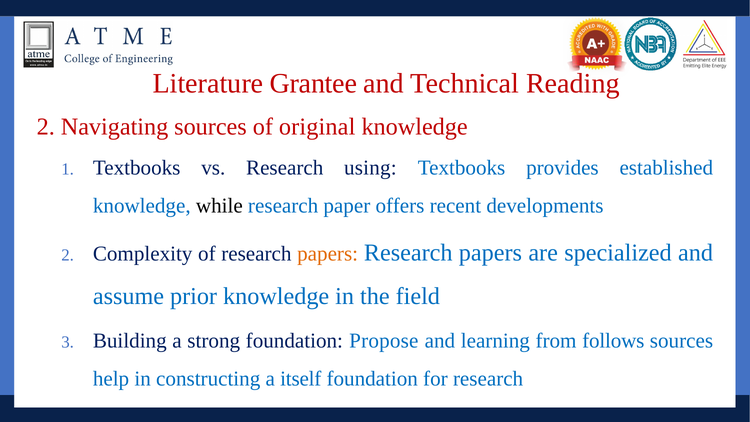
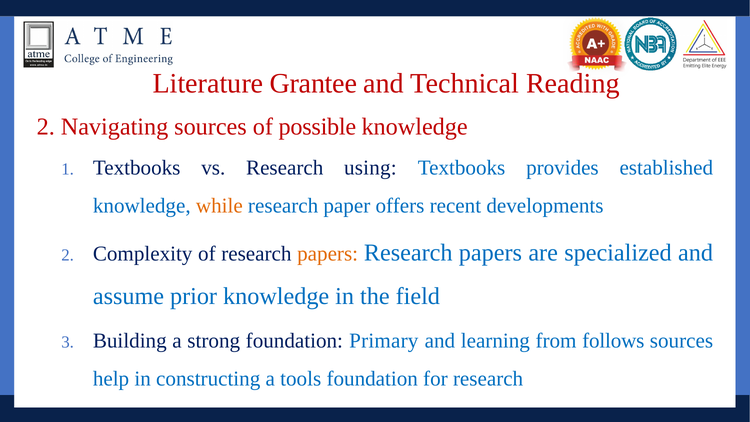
original: original -> possible
while colour: black -> orange
Propose: Propose -> Primary
itself: itself -> tools
